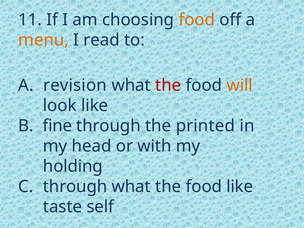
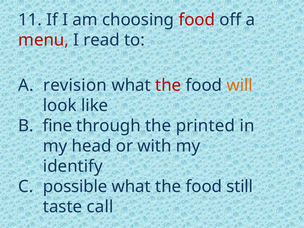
food at (197, 20) colour: orange -> red
menu colour: orange -> red
holding: holding -> identify
through at (75, 187): through -> possible
food like: like -> still
self: self -> call
